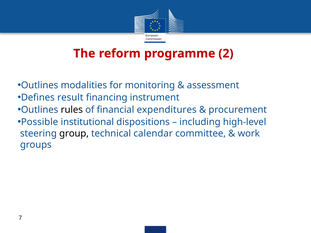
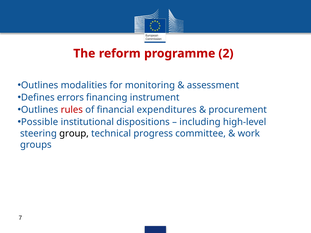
result: result -> errors
rules colour: black -> red
calendar: calendar -> progress
